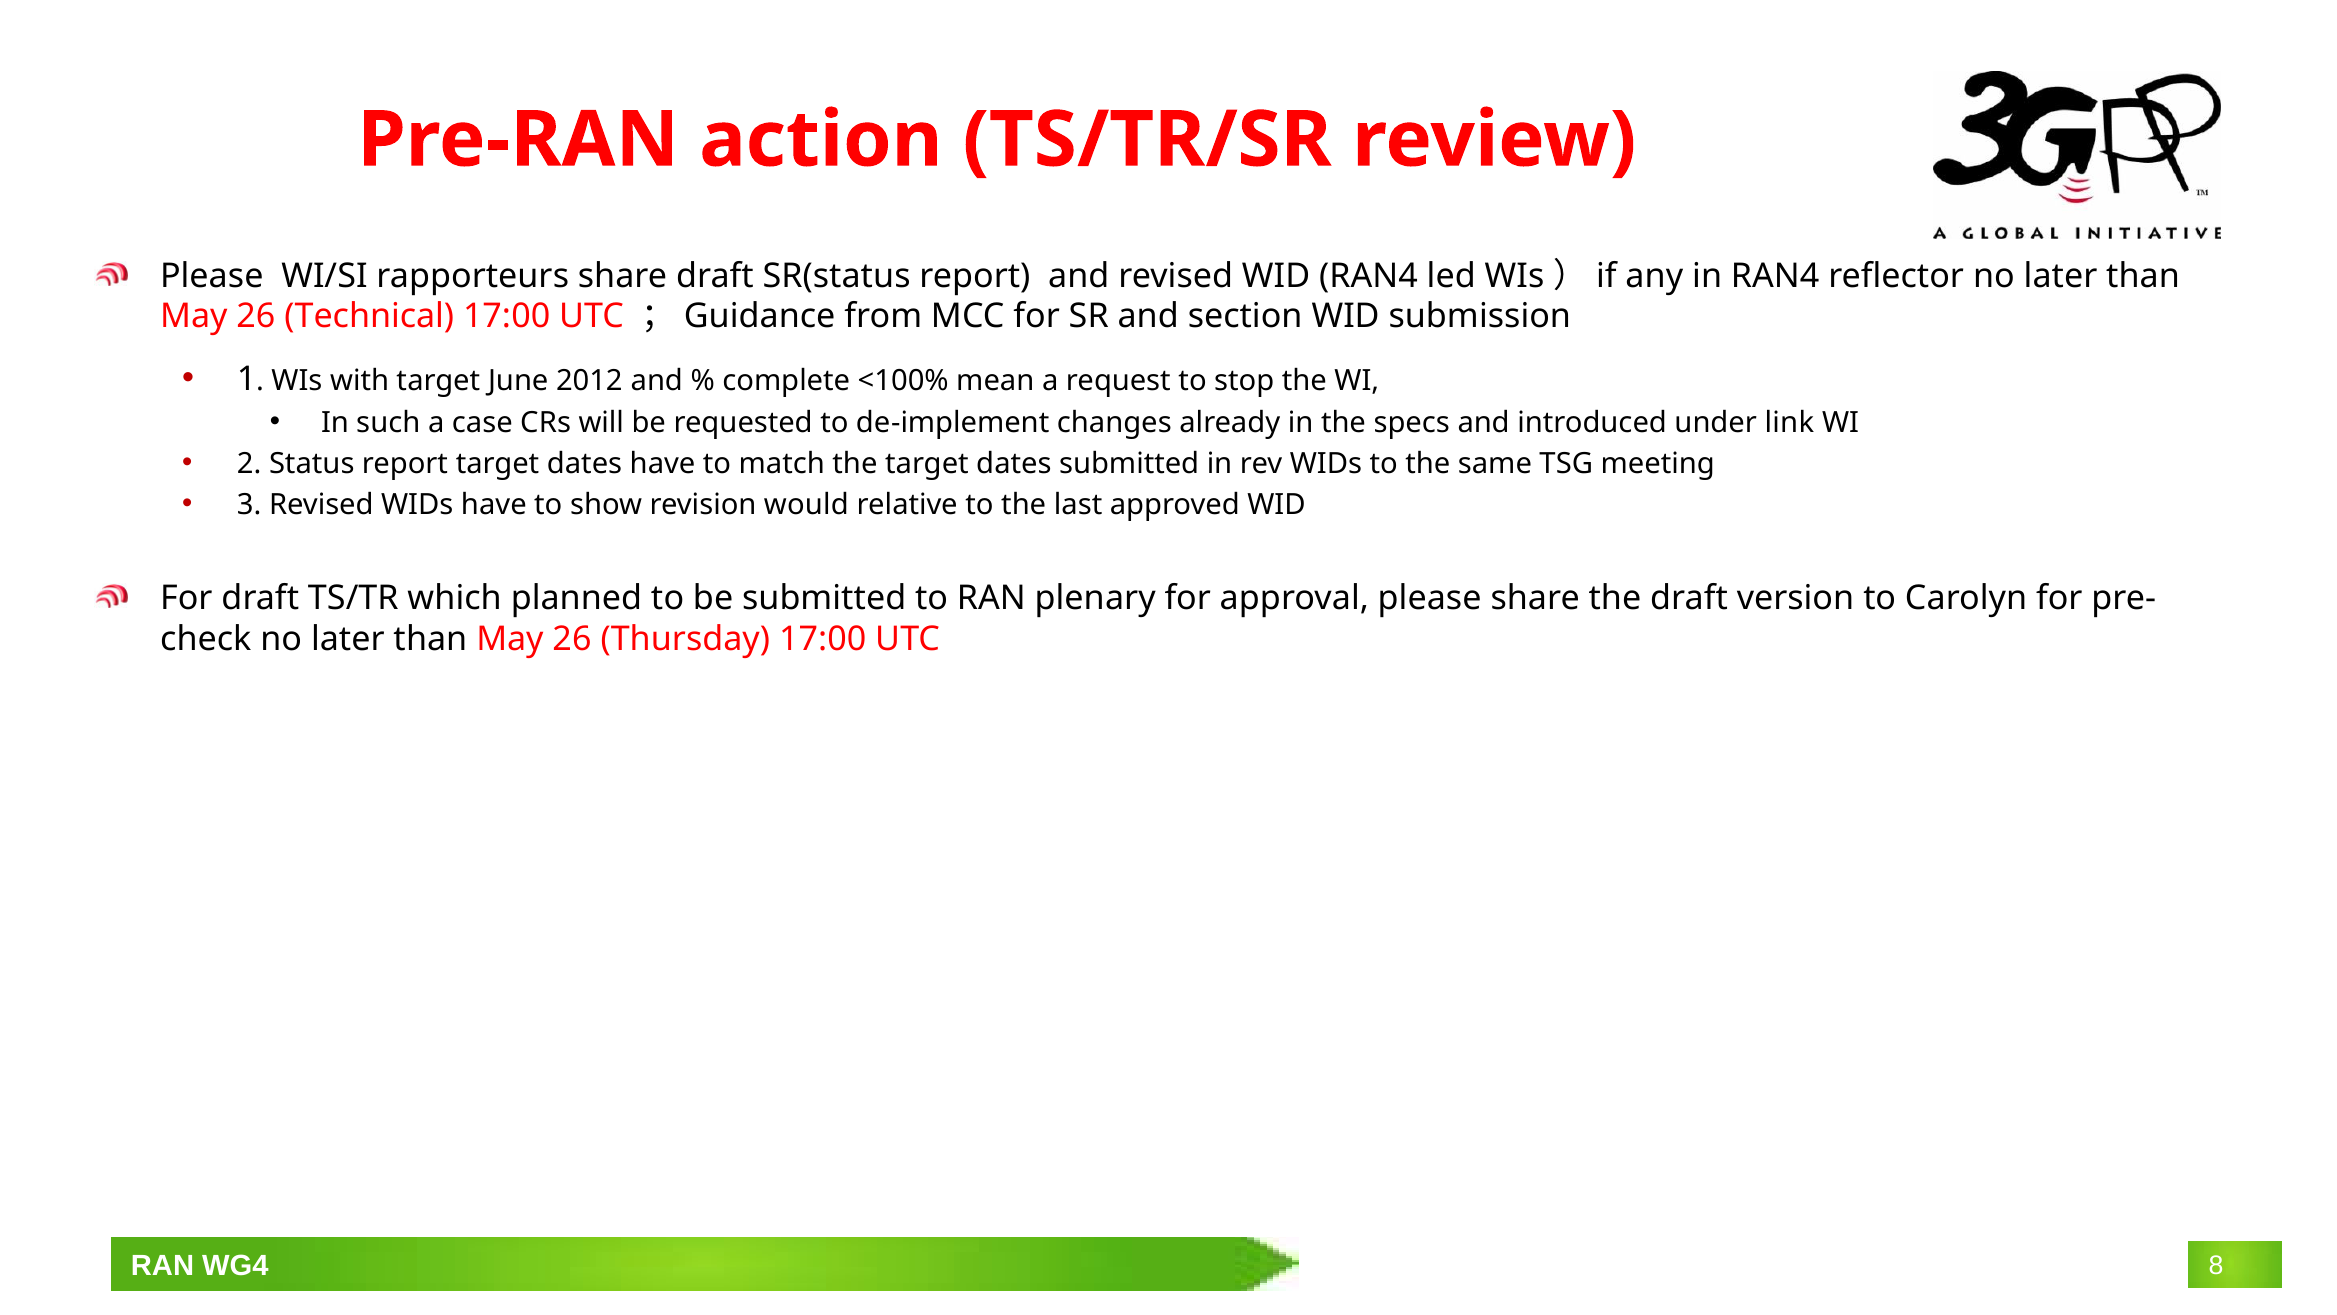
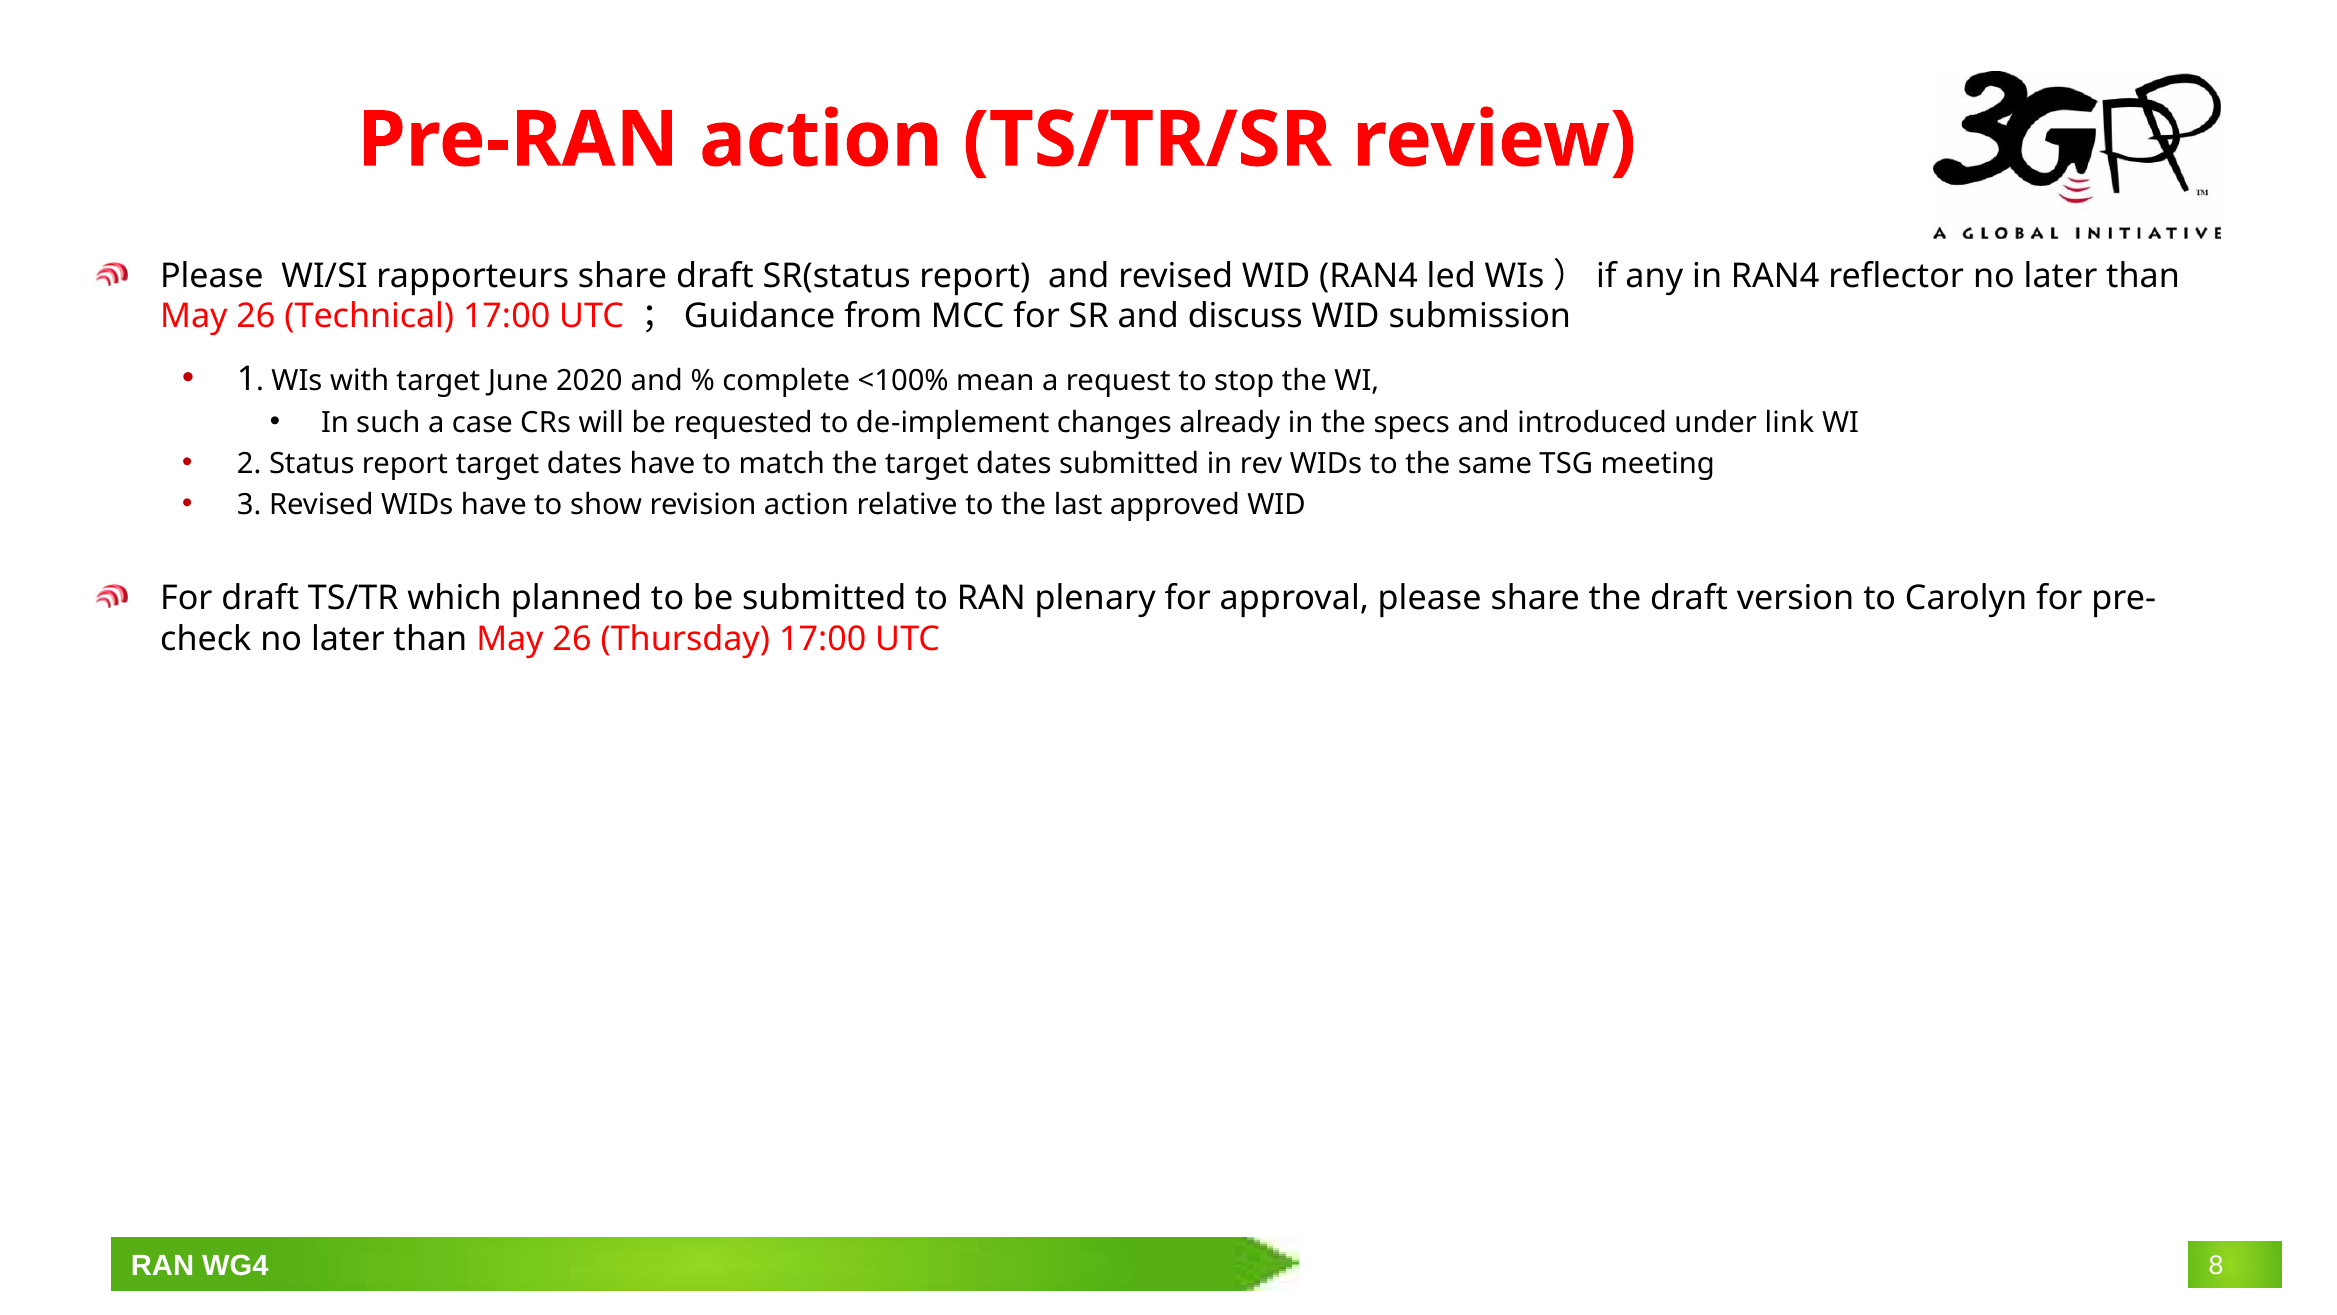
section: section -> discuss
2012: 2012 -> 2020
revision would: would -> action
